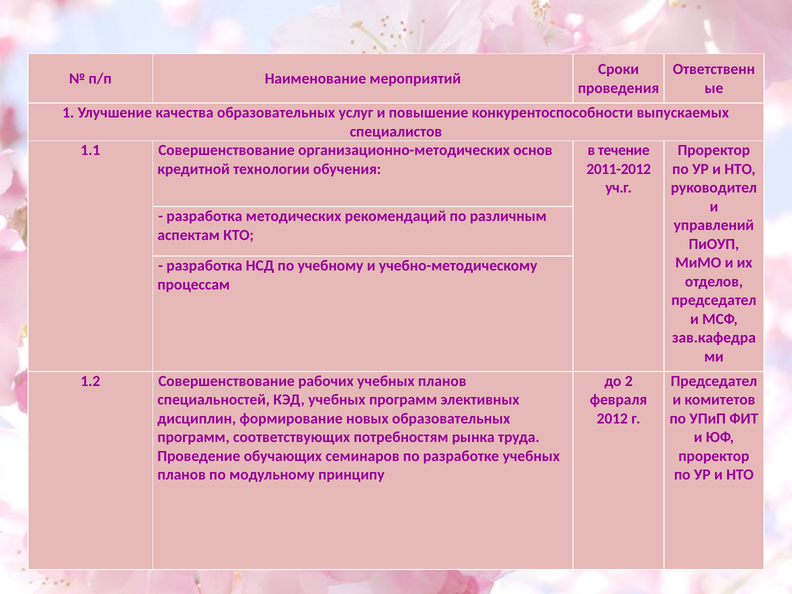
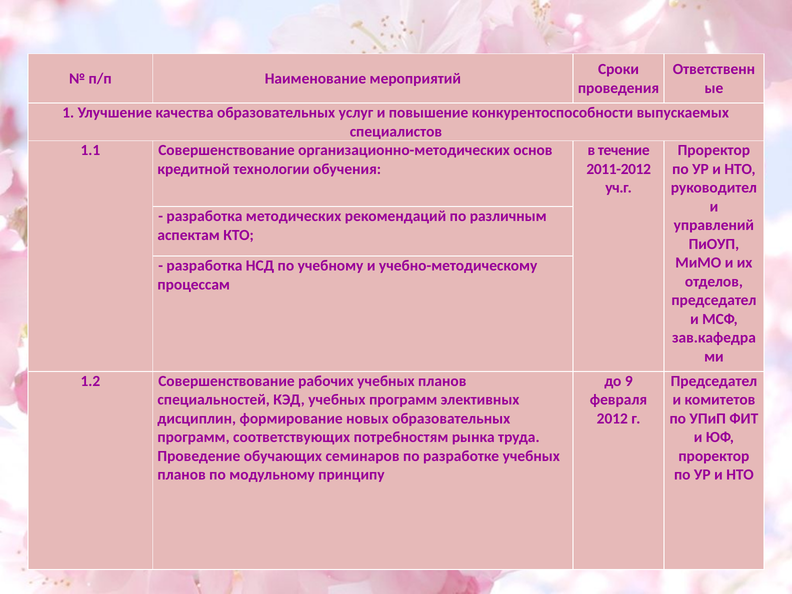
2: 2 -> 9
